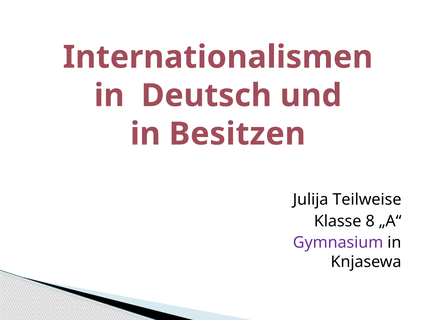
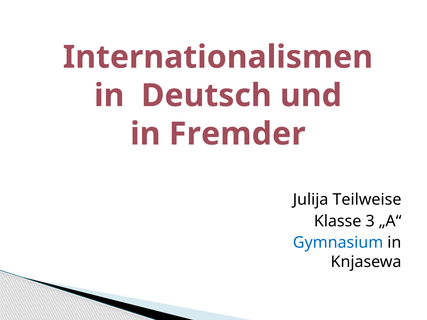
Besitzen: Besitzen -> Fremder
8: 8 -> 3
Gymnasium colour: purple -> blue
